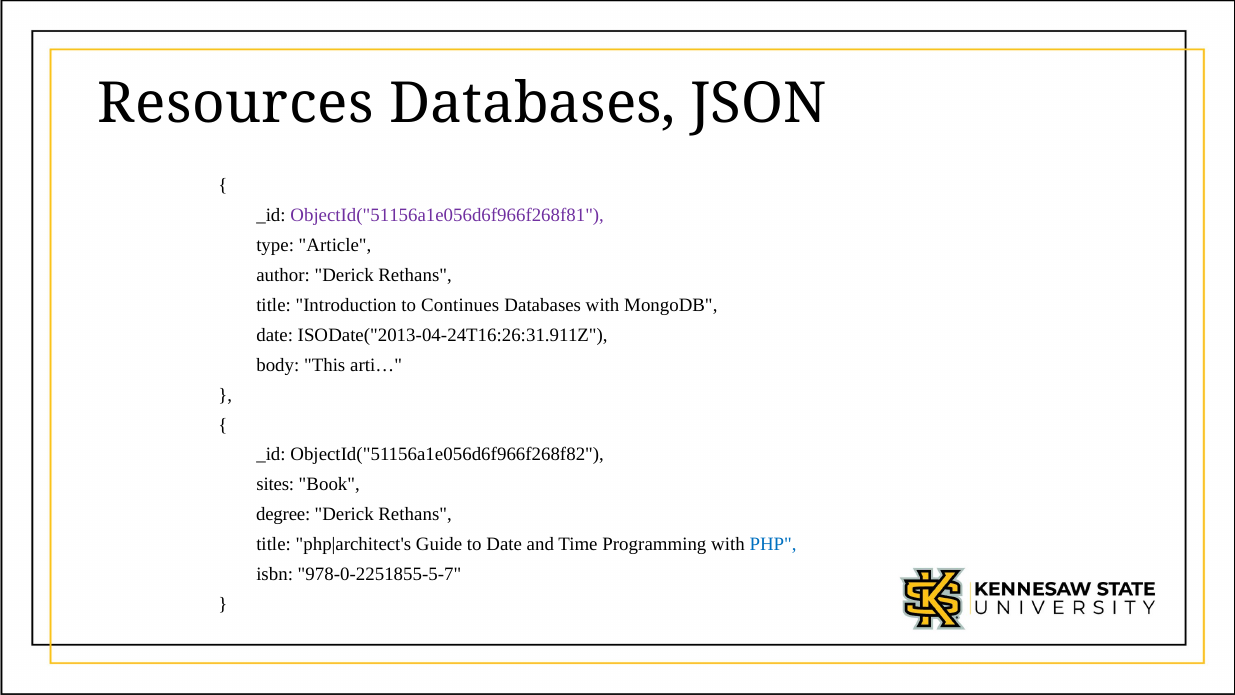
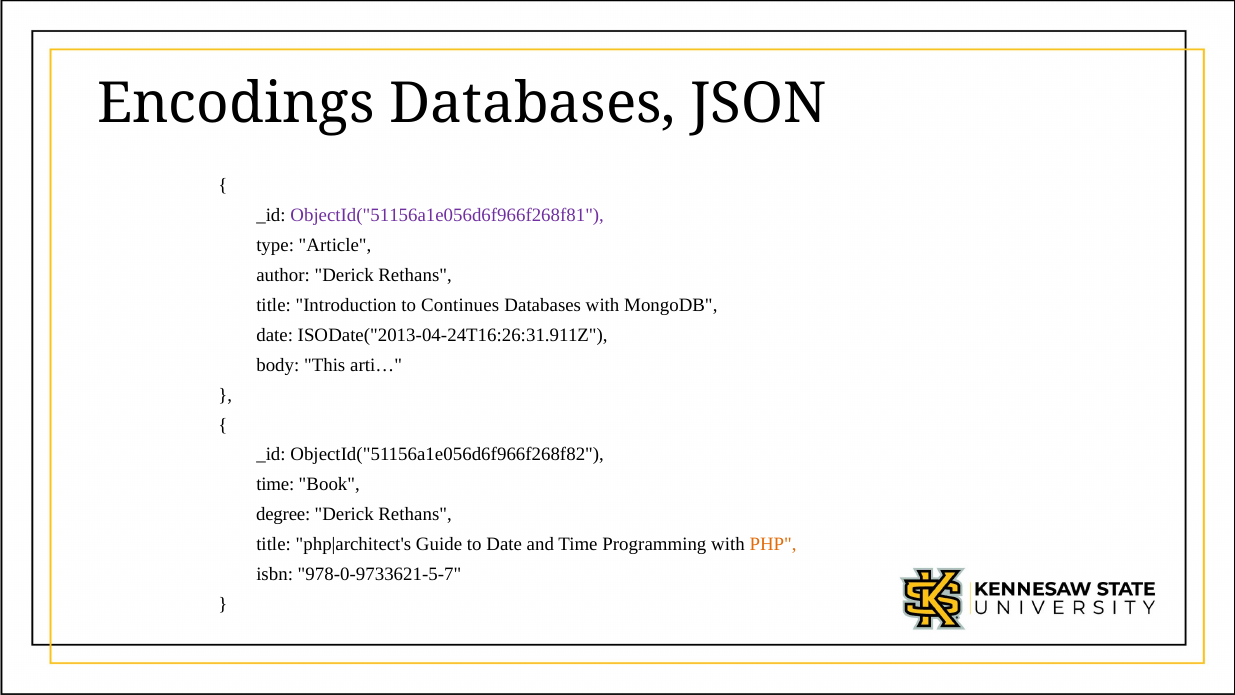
Resources: Resources -> Encodings
sites at (275, 484): sites -> time
PHP colour: blue -> orange
978-0-2251855-5-7: 978-0-2251855-5-7 -> 978-0-9733621-5-7
